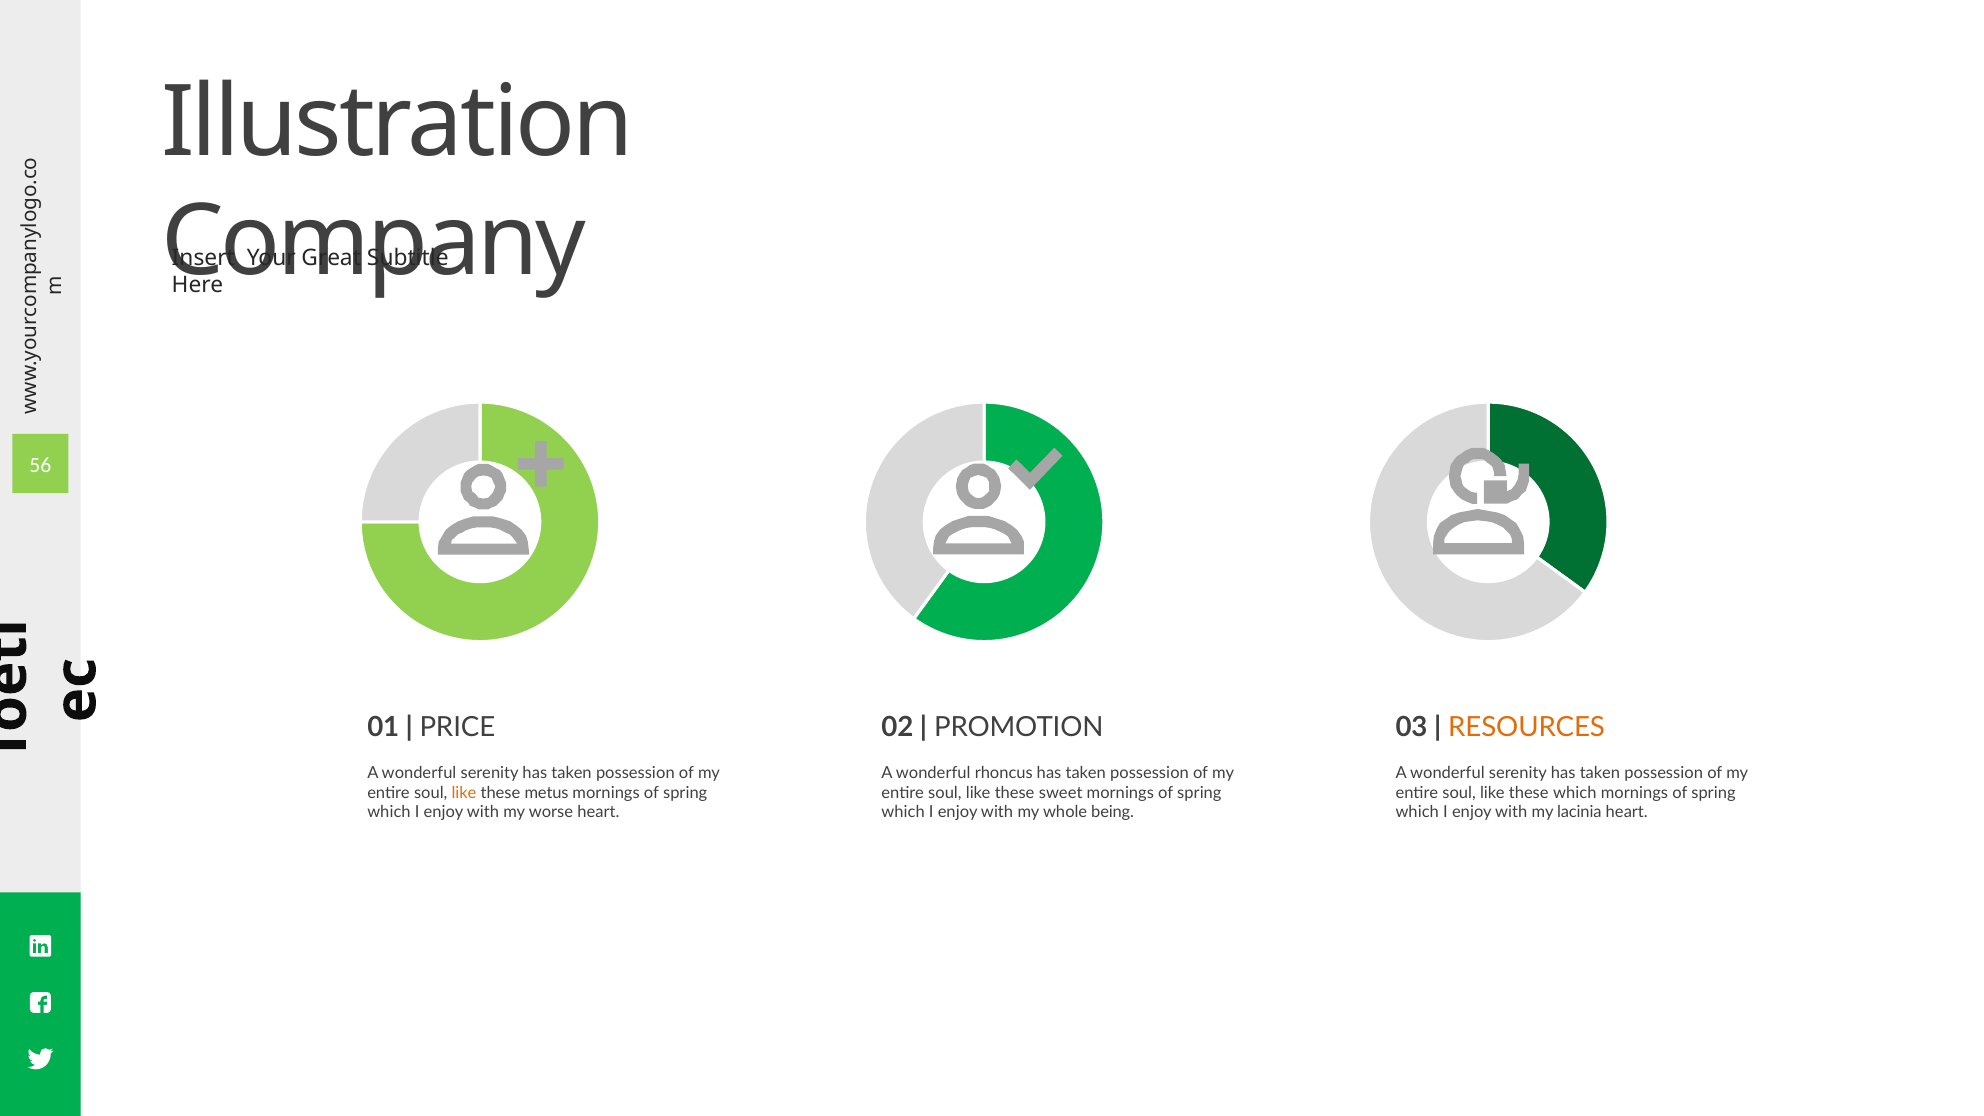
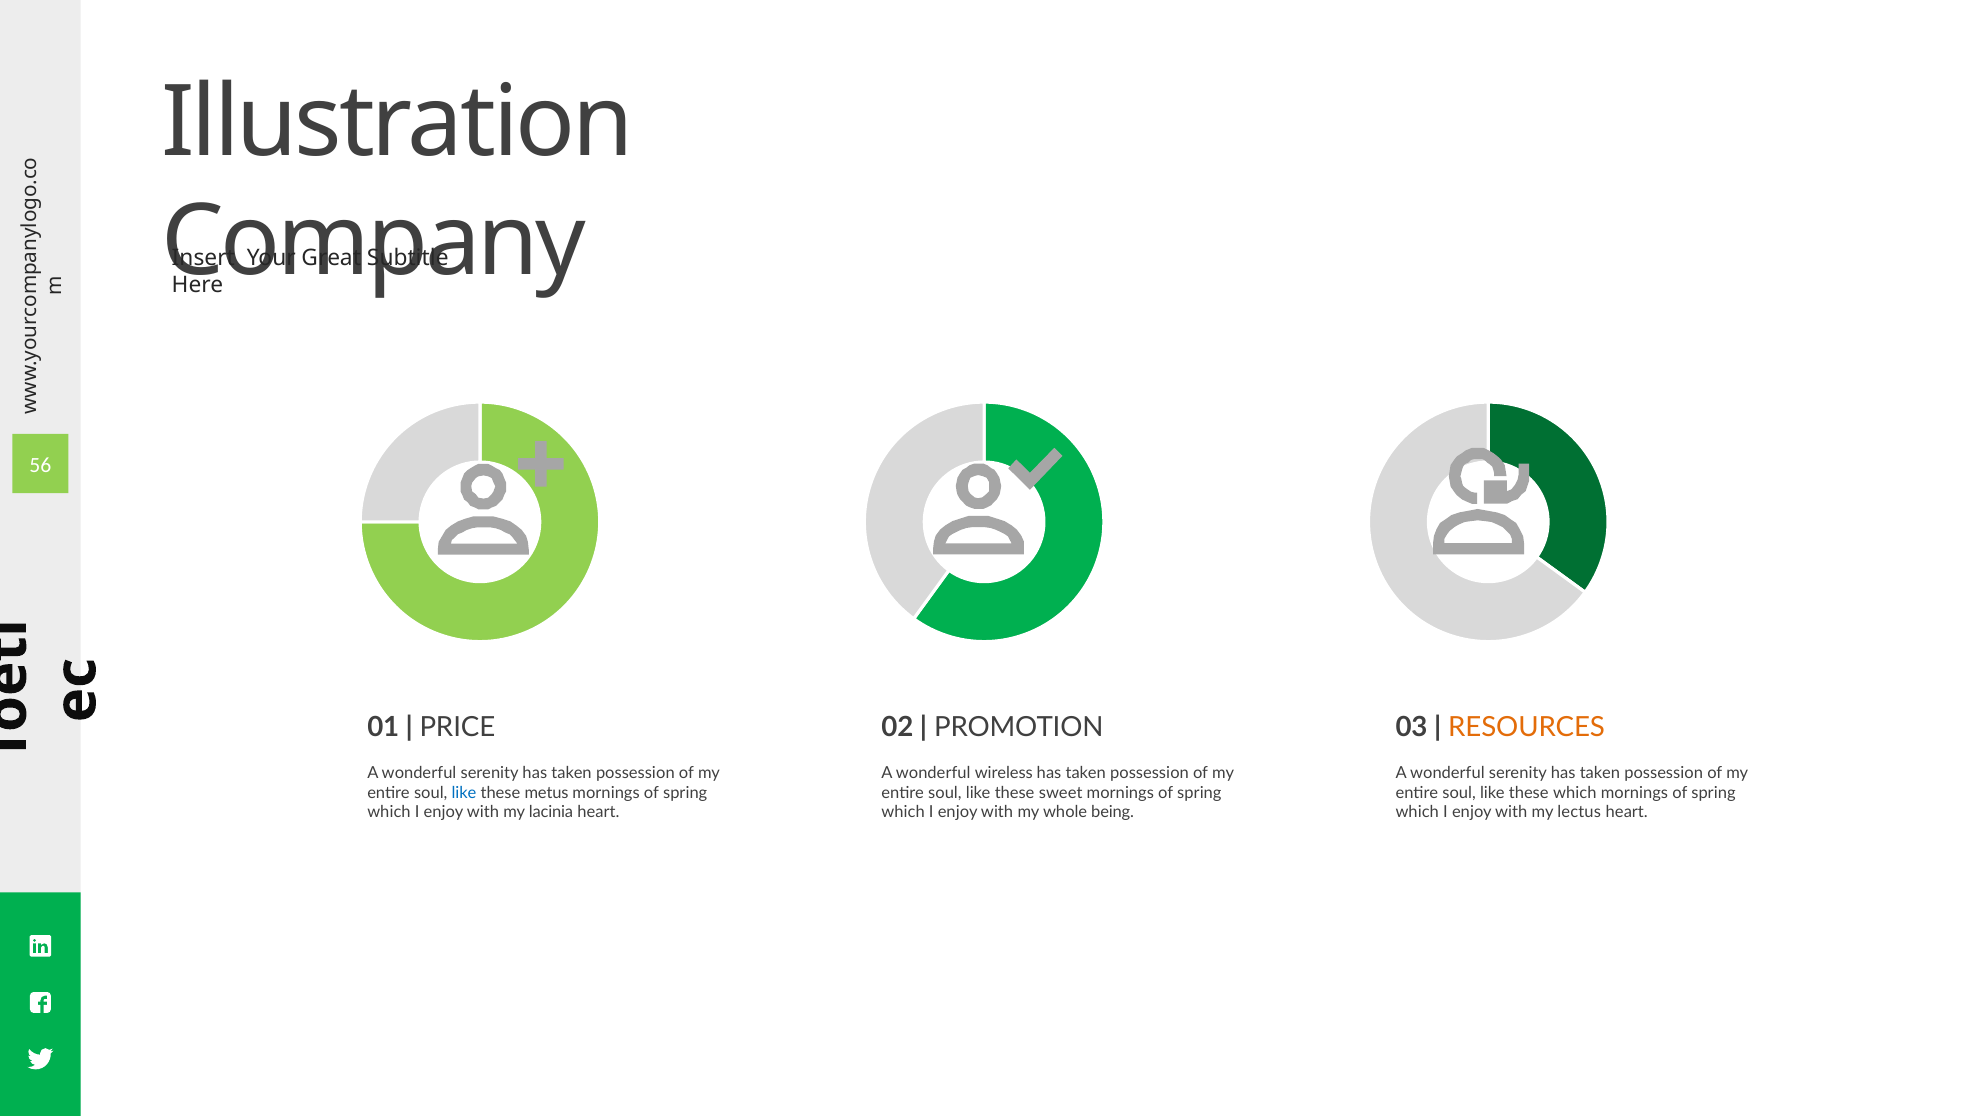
rhoncus: rhoncus -> wireless
like at (464, 793) colour: orange -> blue
worse: worse -> lacinia
lacinia: lacinia -> lectus
